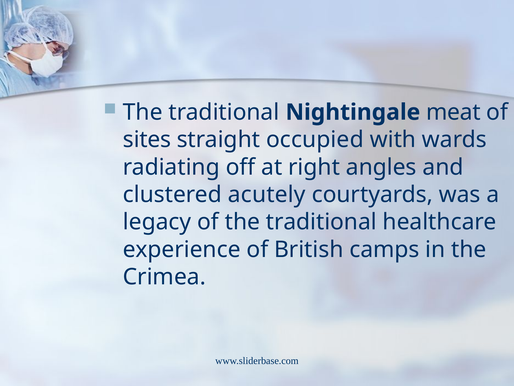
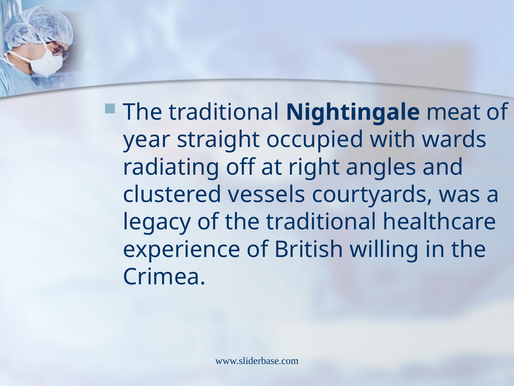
sites: sites -> year
acutely: acutely -> vessels
camps: camps -> willing
